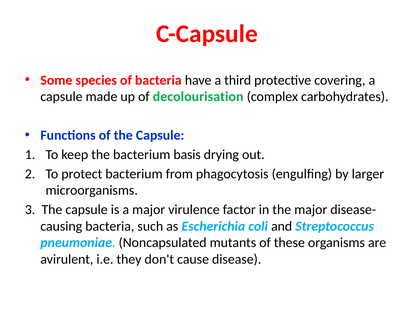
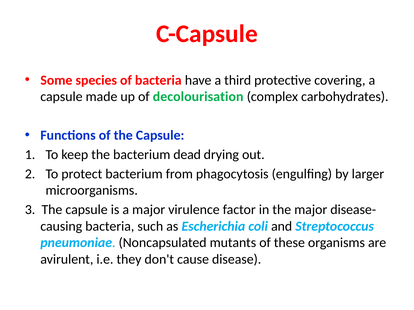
basis: basis -> dead
